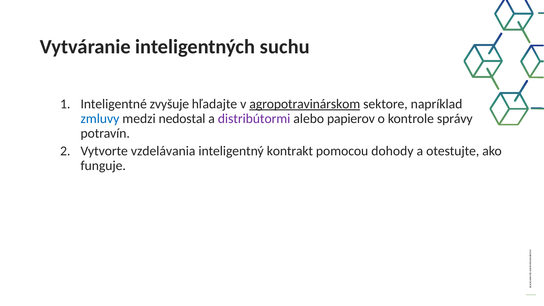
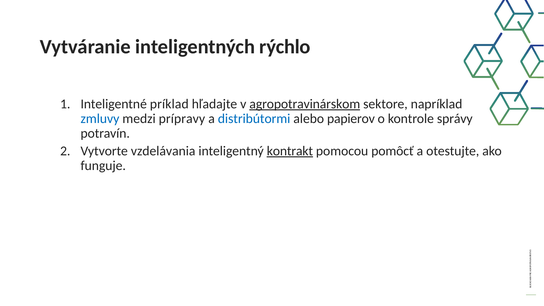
suchu: suchu -> rýchlo
zvyšuje: zvyšuje -> príklad
nedostal: nedostal -> prípravy
distribútormi colour: purple -> blue
kontrakt underline: none -> present
dohody: dohody -> pomôcť
